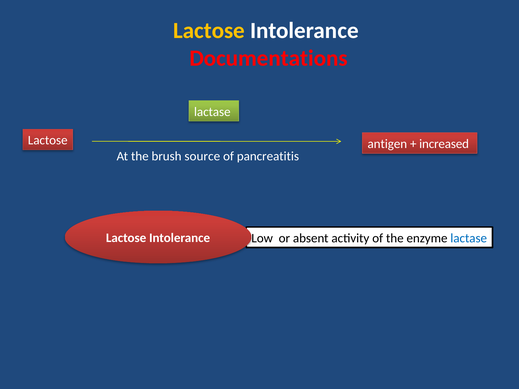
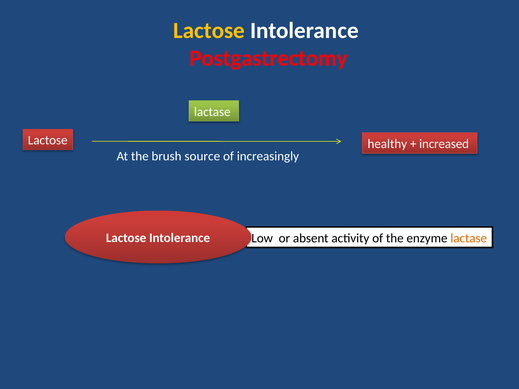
Documentations: Documentations -> Postgastrectomy
antigen: antigen -> healthy
pancreatitis: pancreatitis -> increasingly
lactase at (469, 238) colour: blue -> orange
